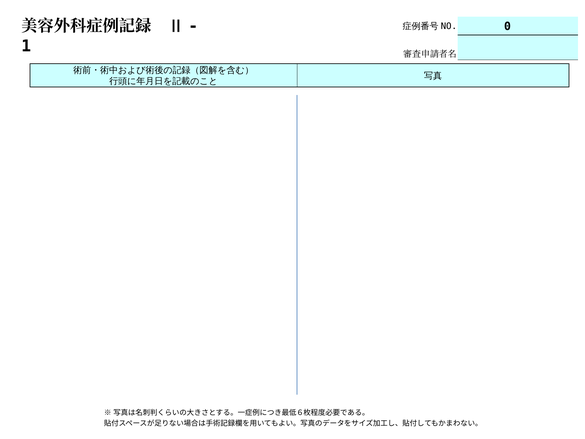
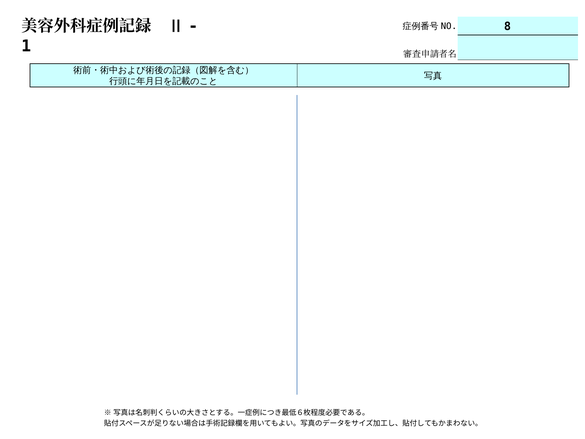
0: 0 -> 8
